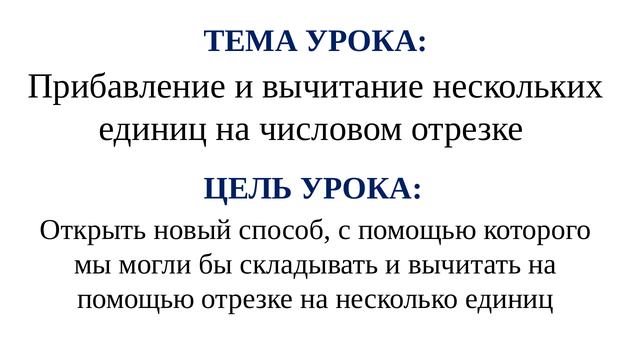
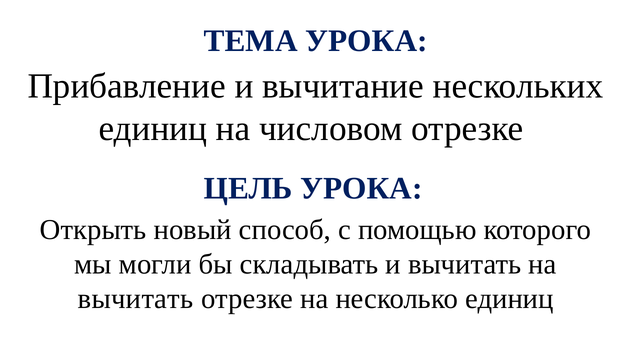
помощью at (136, 298): помощью -> вычитать
